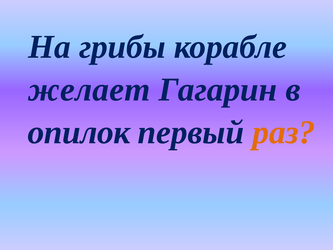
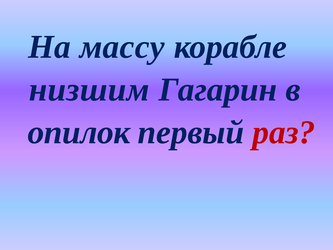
грибы: грибы -> массу
желает: желает -> низшим
раз colour: orange -> red
